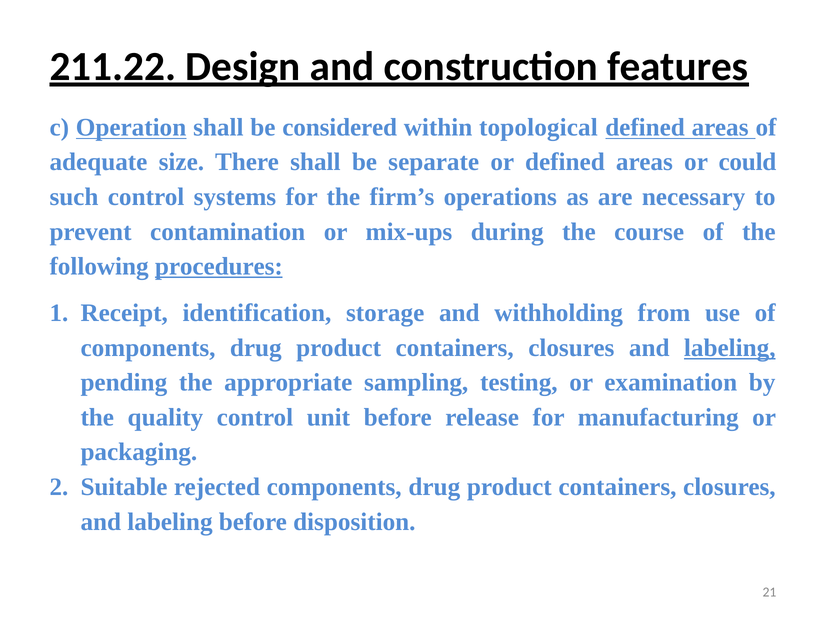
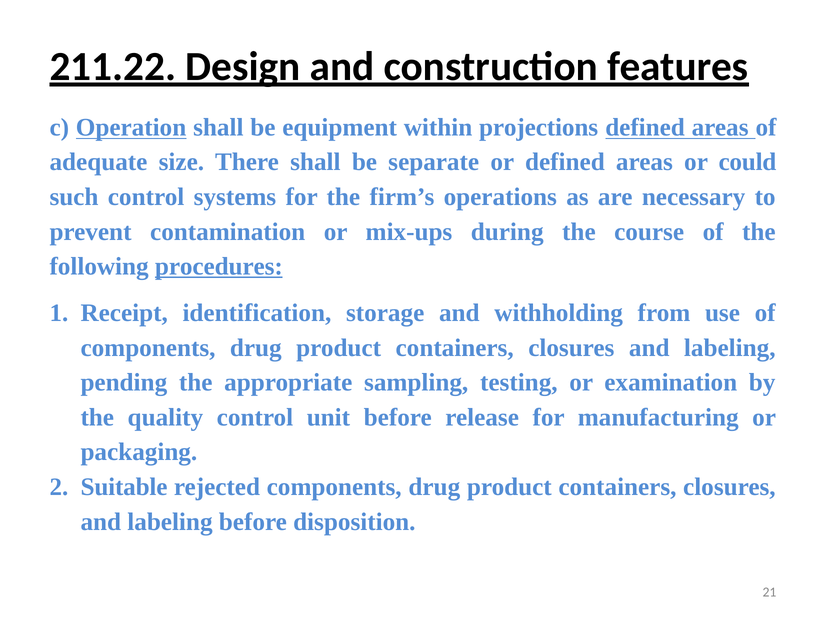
considered: considered -> equipment
topological: topological -> projections
labeling at (730, 347) underline: present -> none
